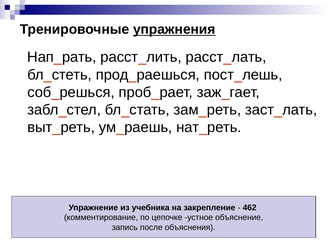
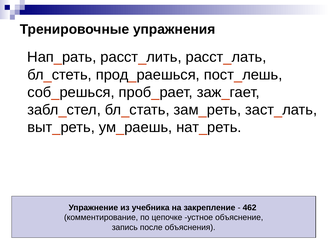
упражнения underline: present -> none
